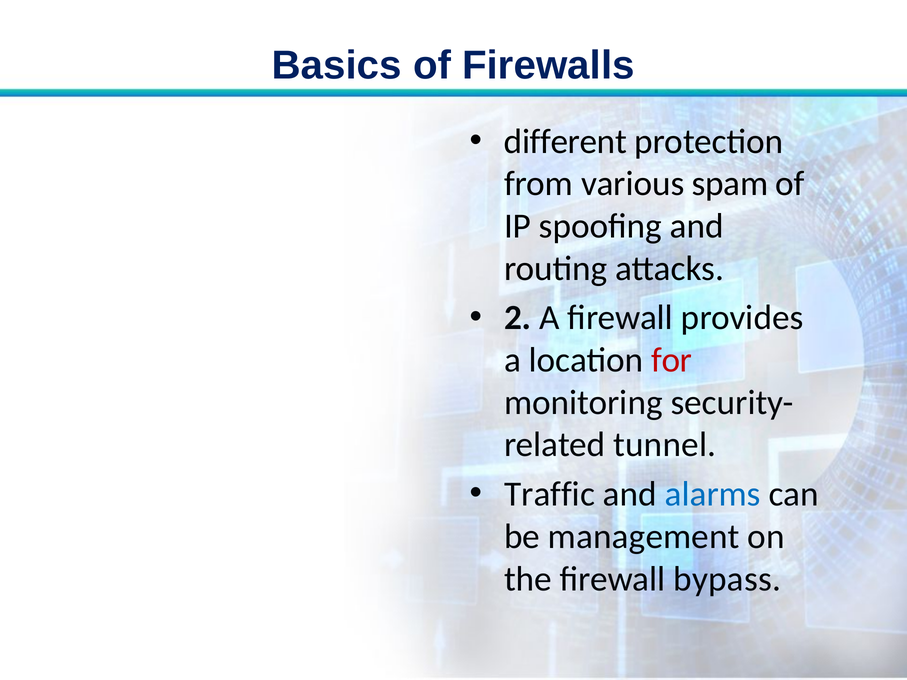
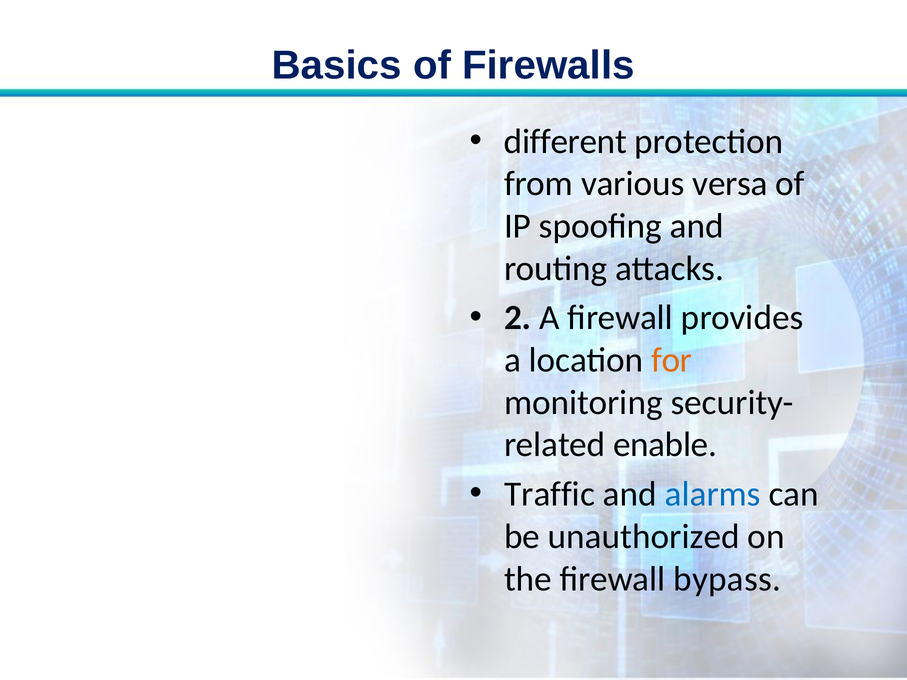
spam: spam -> versa
for colour: red -> orange
tunnel: tunnel -> enable
management: management -> unauthorized
